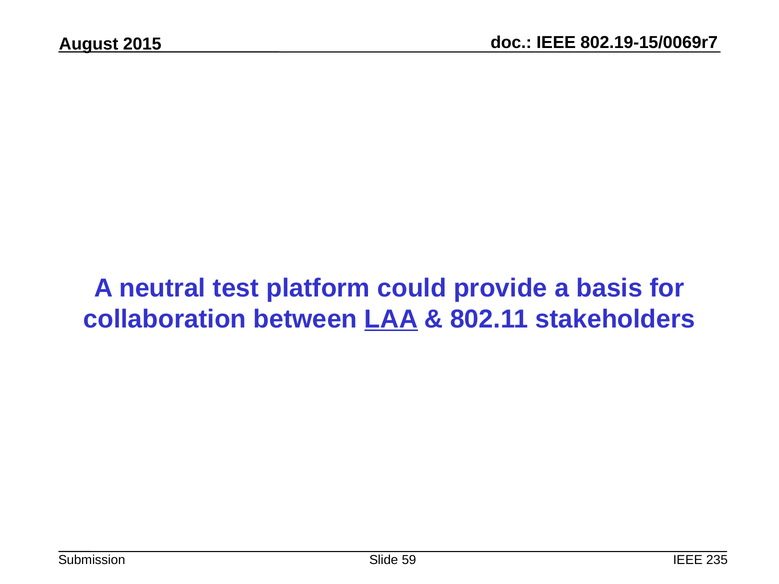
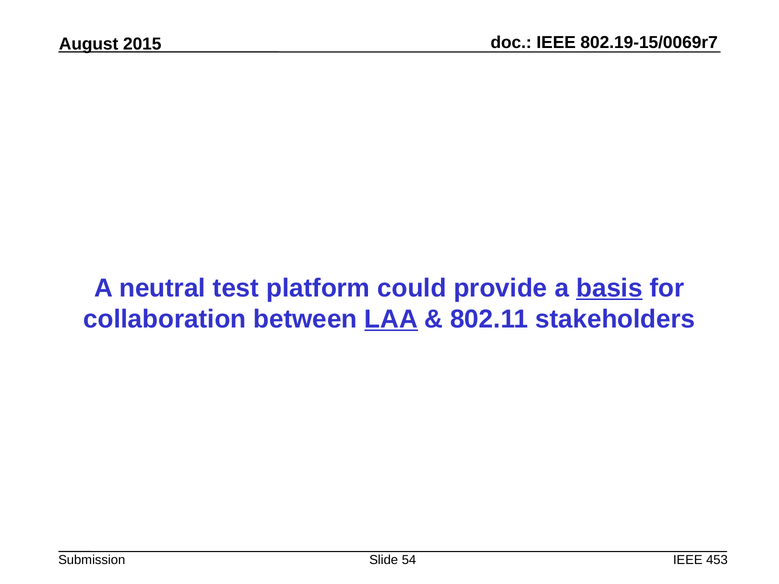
basis underline: none -> present
59: 59 -> 54
235: 235 -> 453
